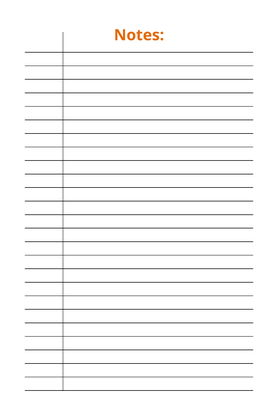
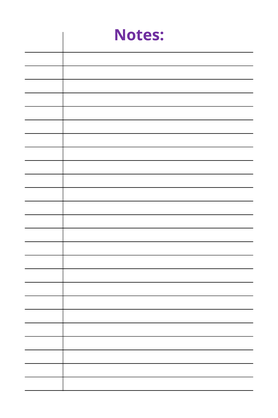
Notes colour: orange -> purple
